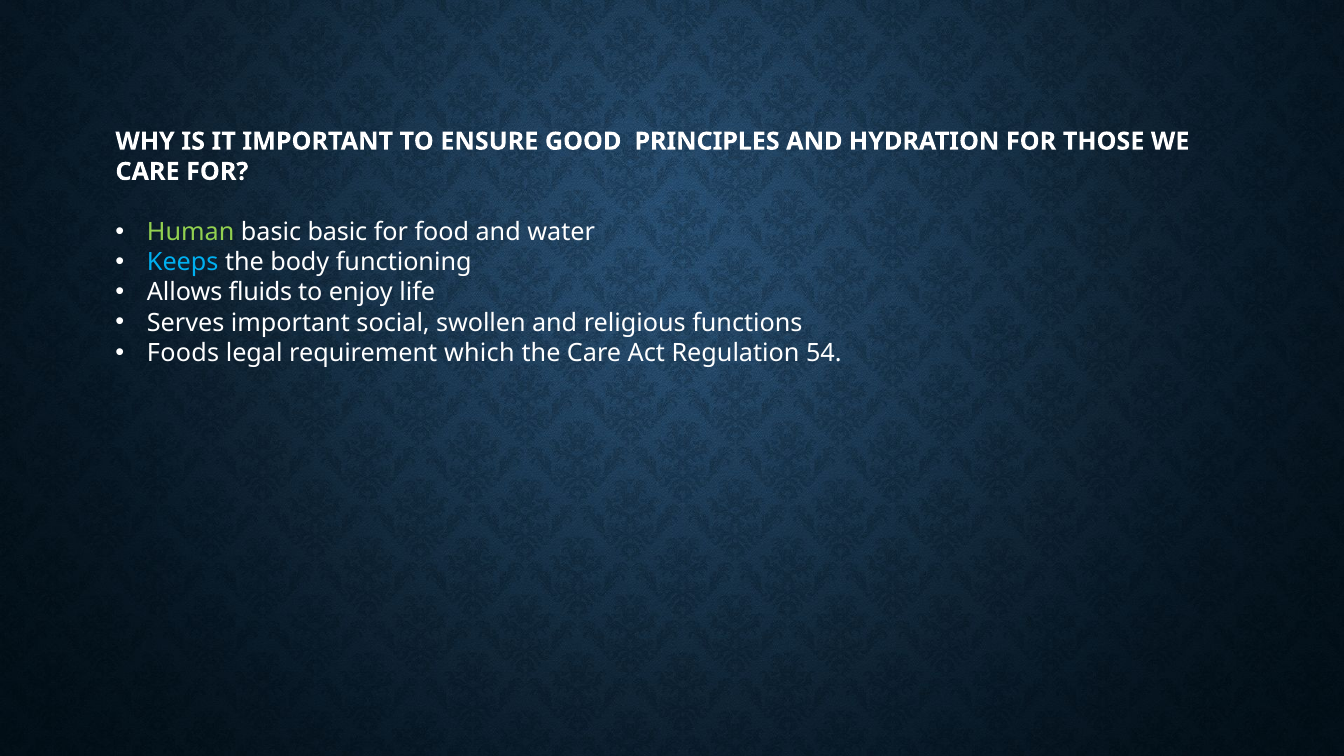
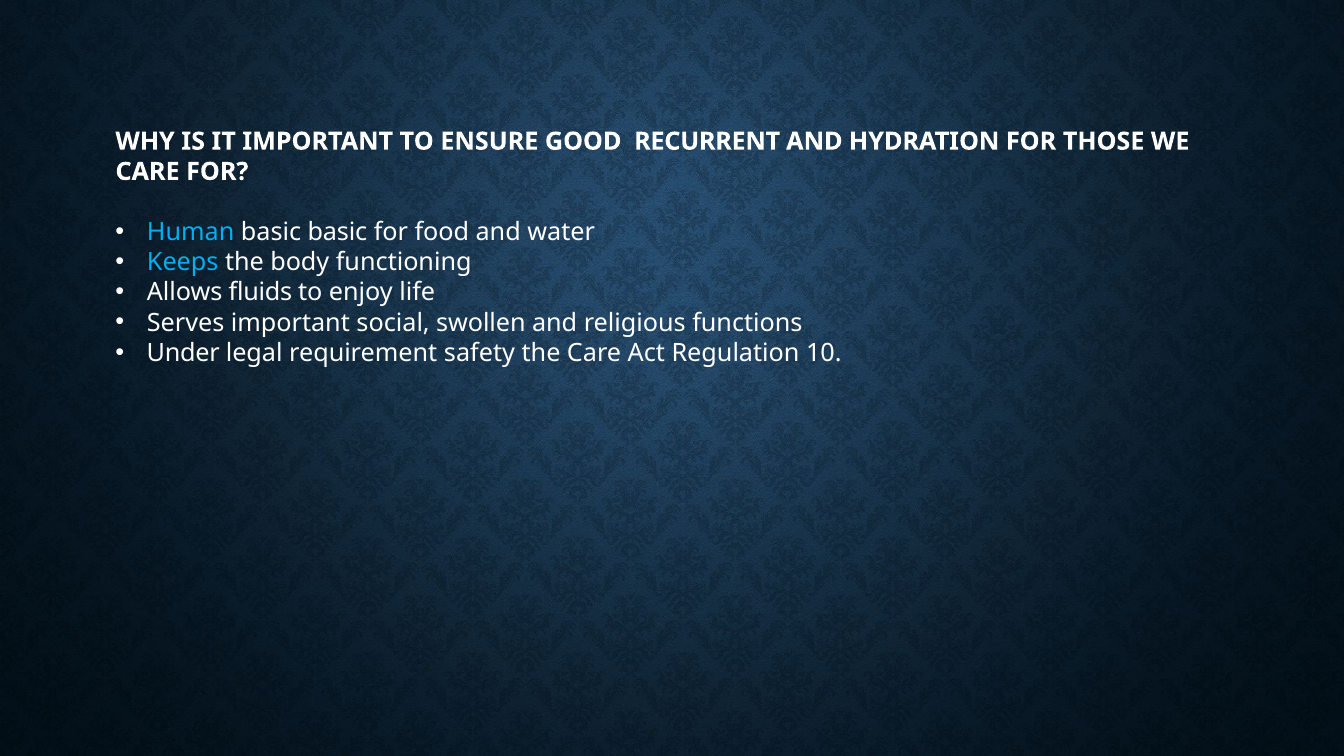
PRINCIPLES: PRINCIPLES -> RECURRENT
Human colour: light green -> light blue
Foods: Foods -> Under
which: which -> safety
54: 54 -> 10
